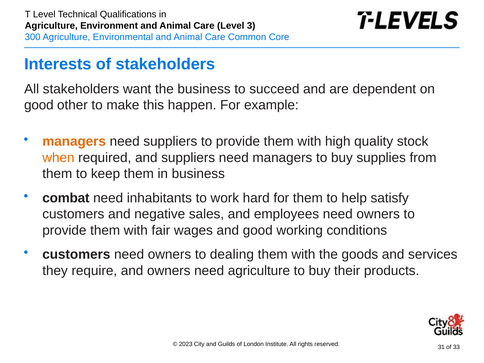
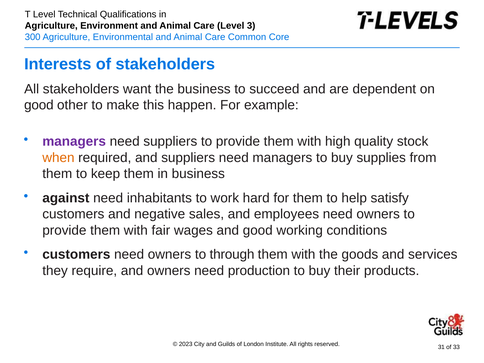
managers at (74, 142) colour: orange -> purple
combat: combat -> against
dealing: dealing -> through
need agriculture: agriculture -> production
